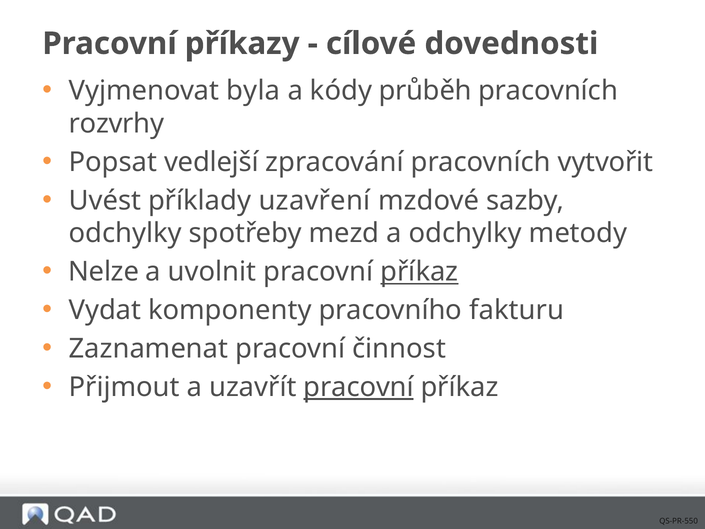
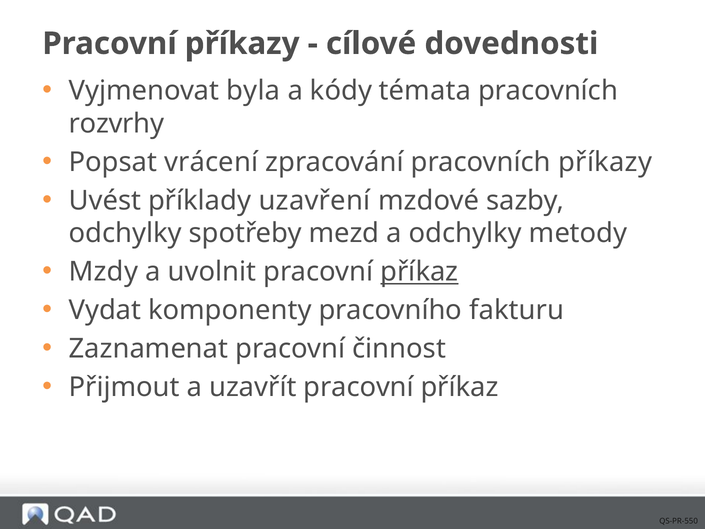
průběh: průběh -> témata
vedlejší: vedlejší -> vrácení
pracovních vytvořit: vytvořit -> příkazy
Nelze: Nelze -> Mzdy
pracovní at (359, 387) underline: present -> none
